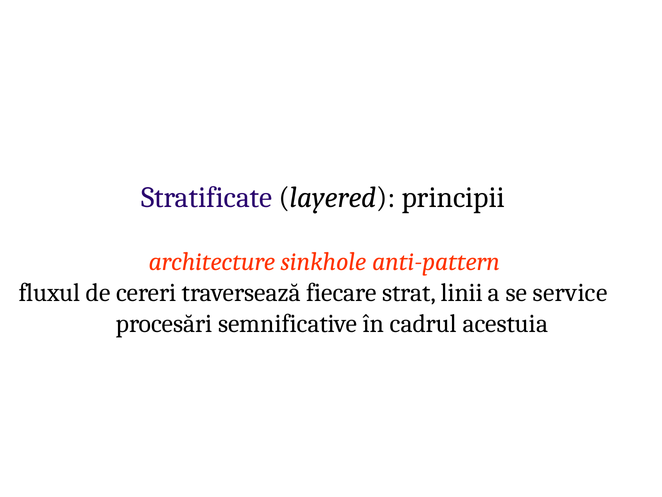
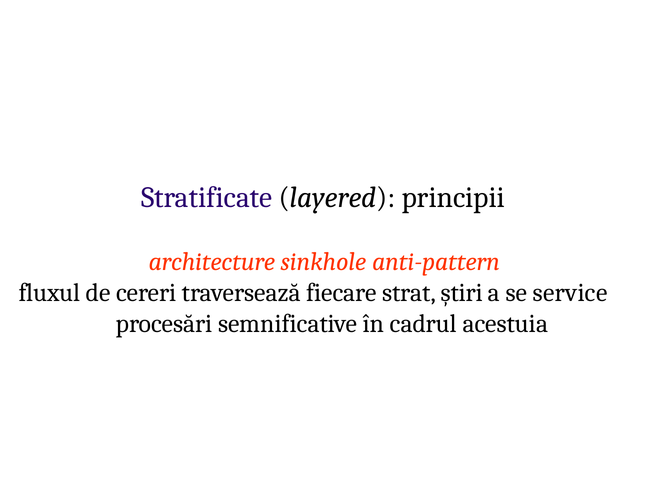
linii: linii -> știri
